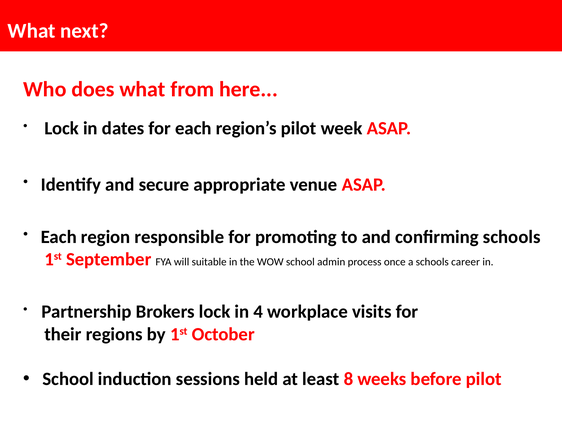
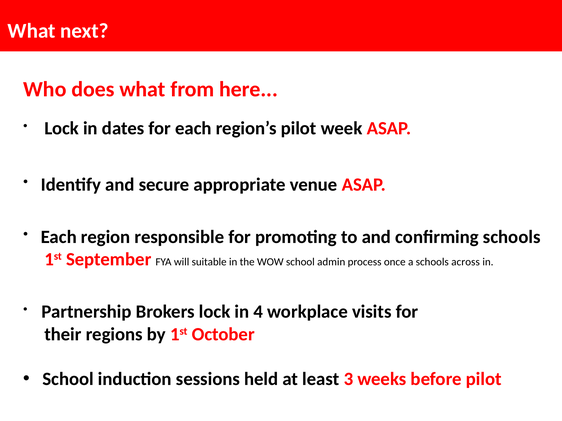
career: career -> across
8: 8 -> 3
